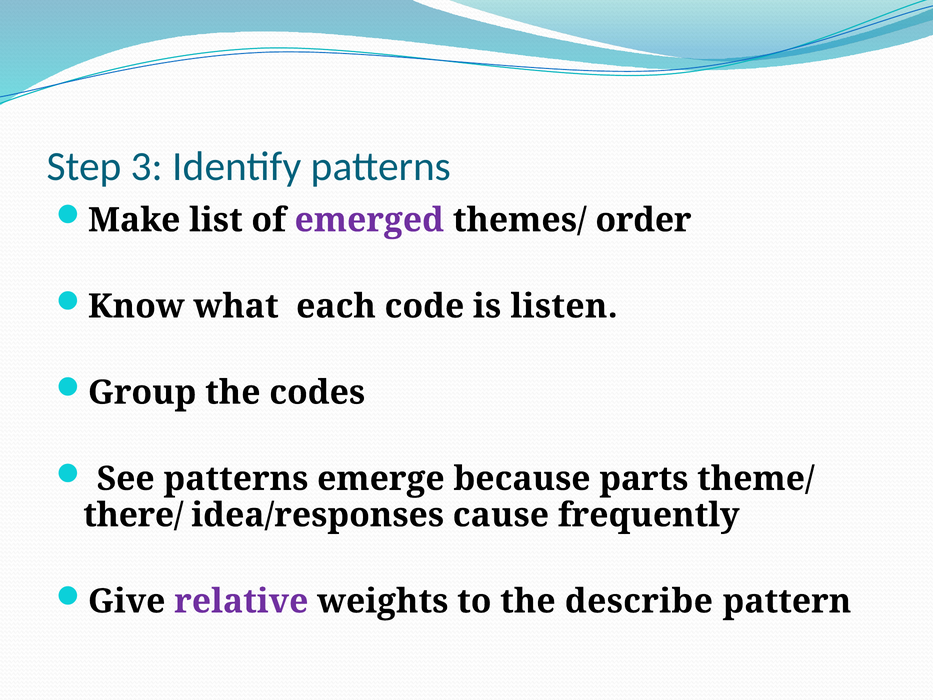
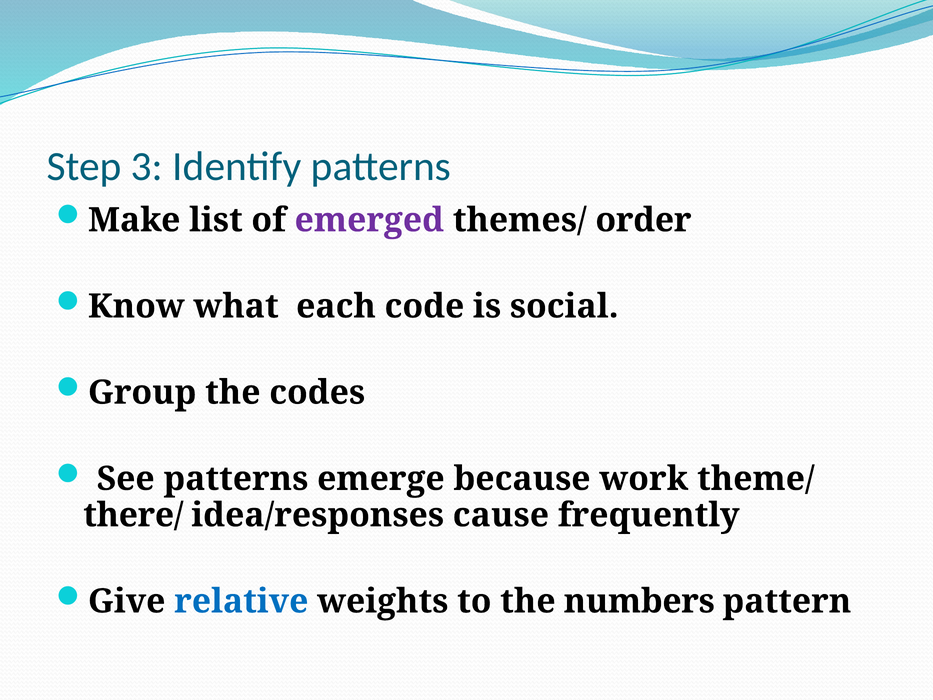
listen: listen -> social
parts: parts -> work
relative colour: purple -> blue
describe: describe -> numbers
